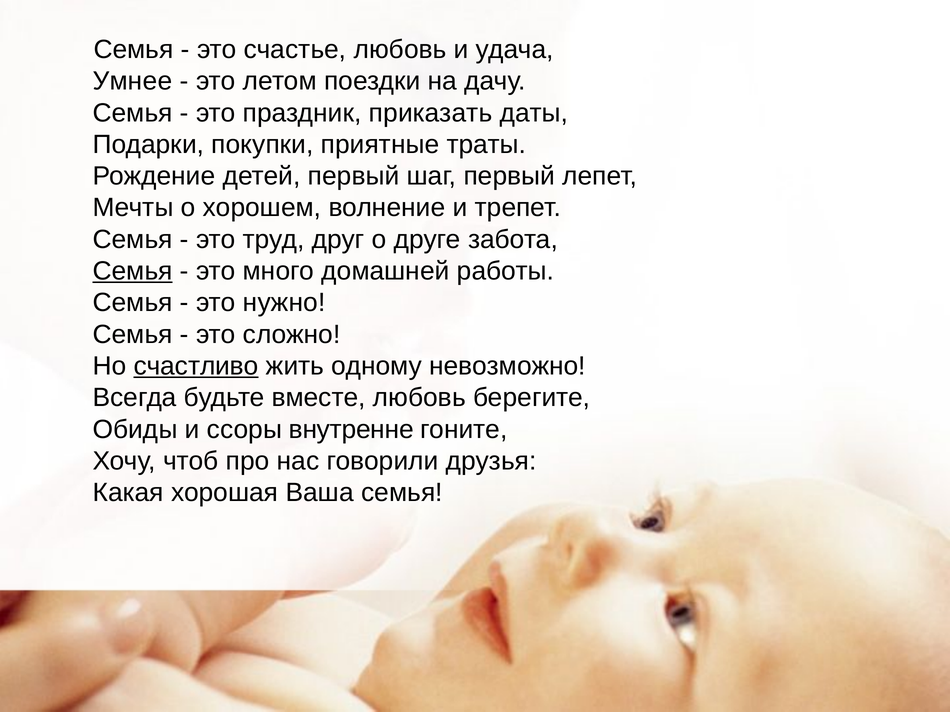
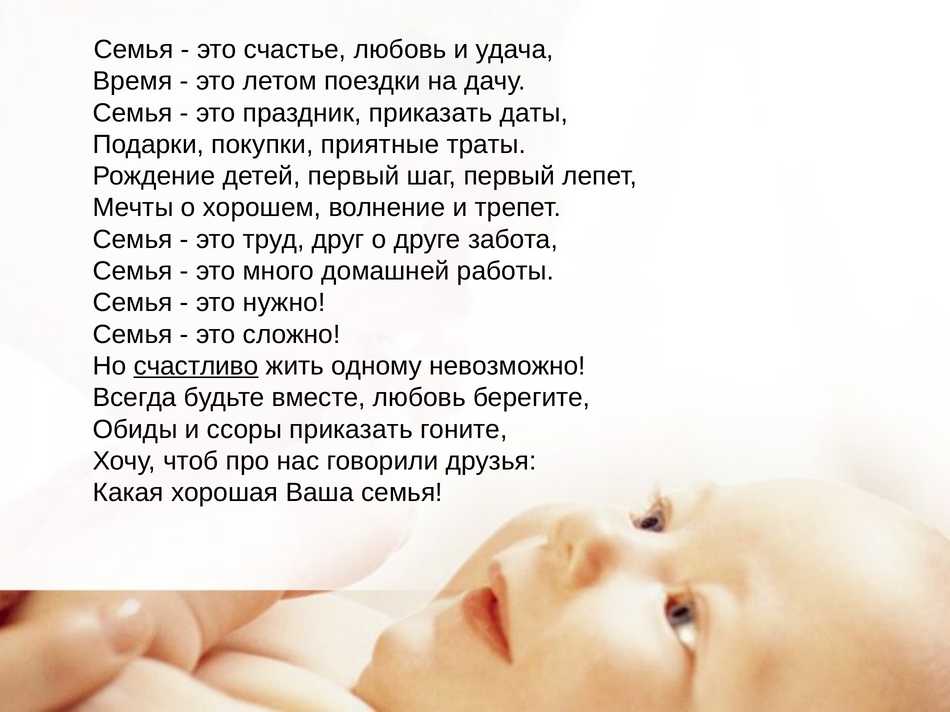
Умнее: Умнее -> Время
Семья at (133, 271) underline: present -> none
ссоры внутренне: внутренне -> приказать
